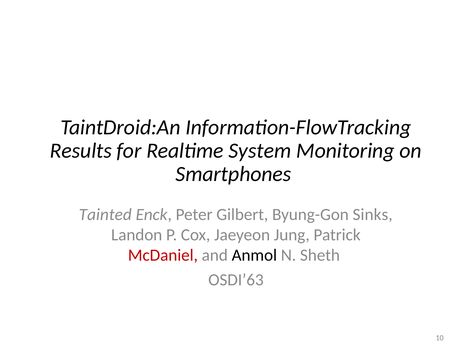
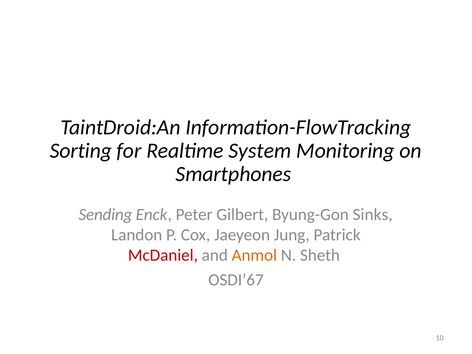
Results: Results -> Sorting
Tainted: Tainted -> Sending
Anmol colour: black -> orange
OSDI’63: OSDI’63 -> OSDI’67
